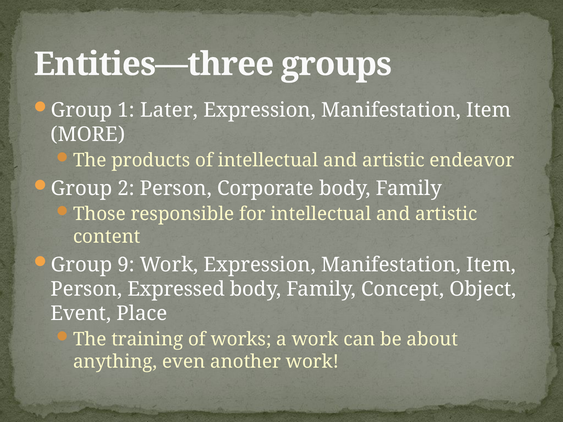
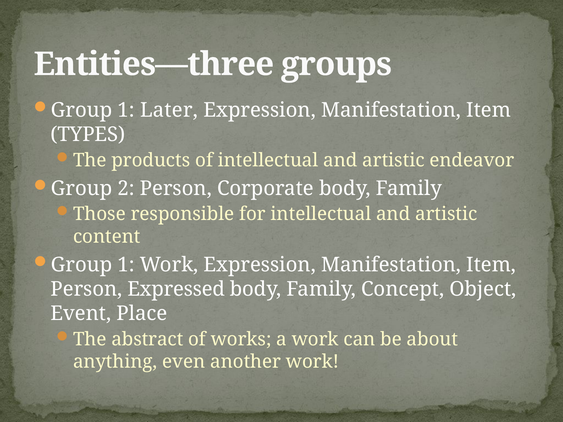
MORE: MORE -> TYPES
9 at (126, 265): 9 -> 1
training: training -> abstract
